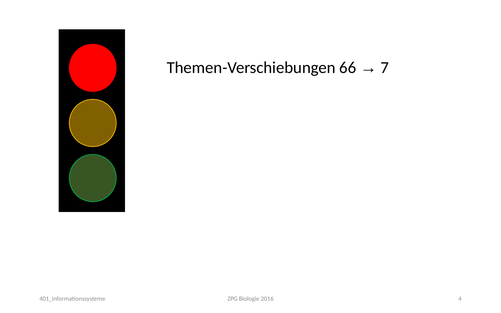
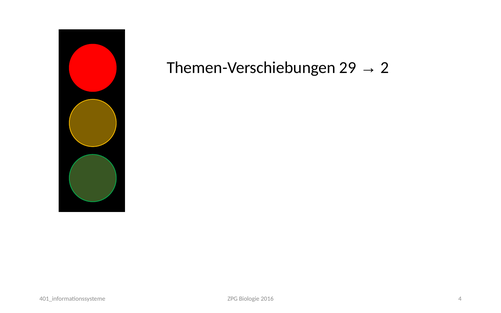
66: 66 -> 29
7: 7 -> 2
